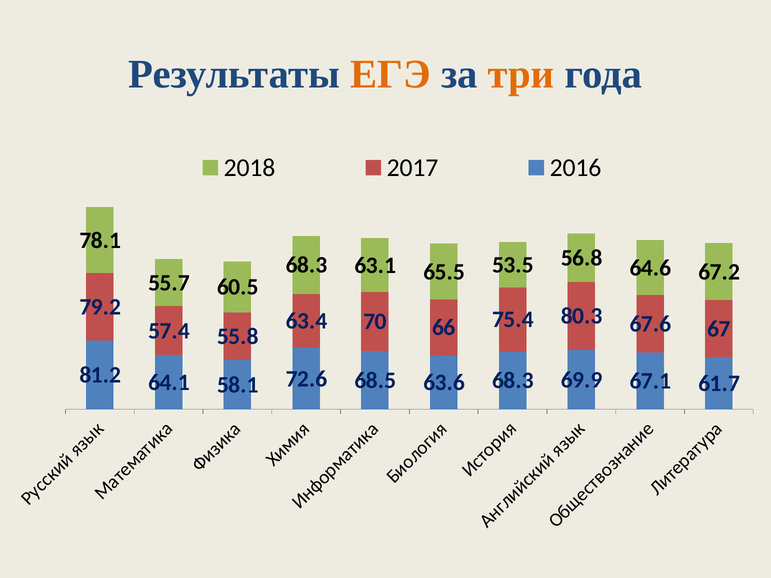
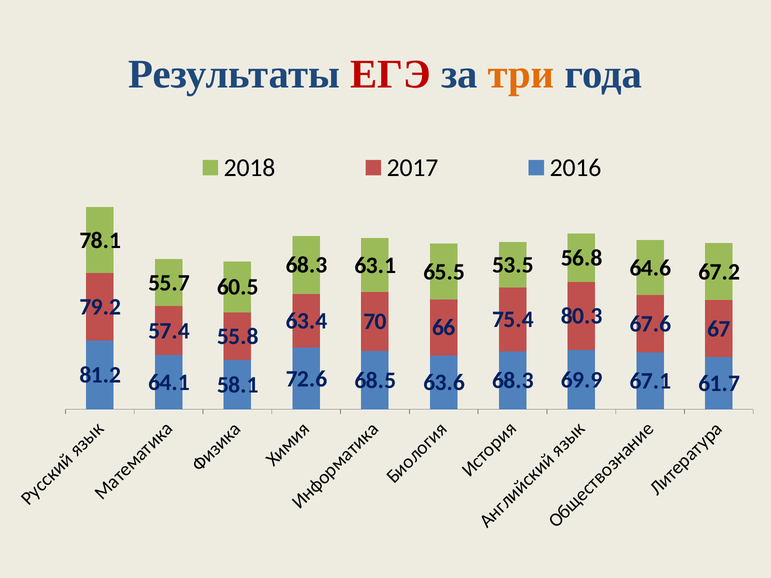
ЕГЭ colour: orange -> red
